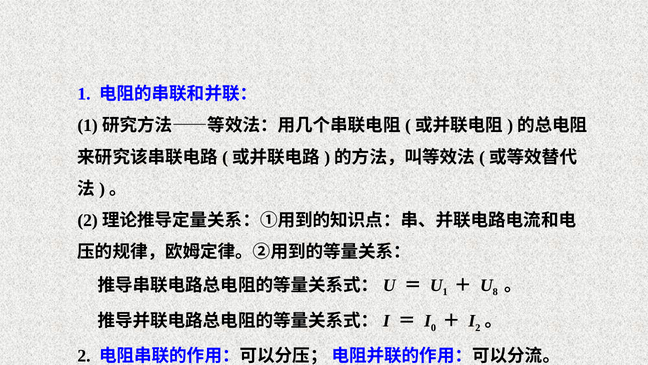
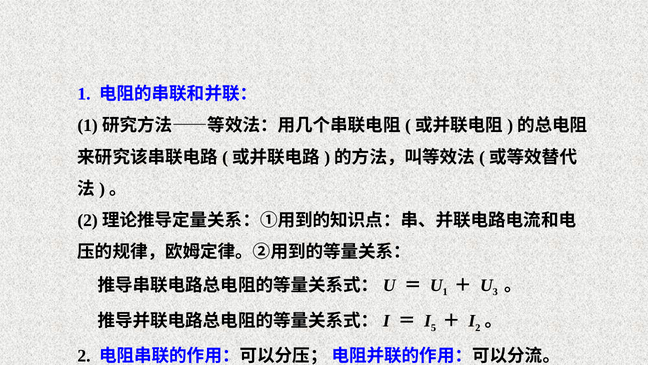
8: 8 -> 3
0: 0 -> 5
